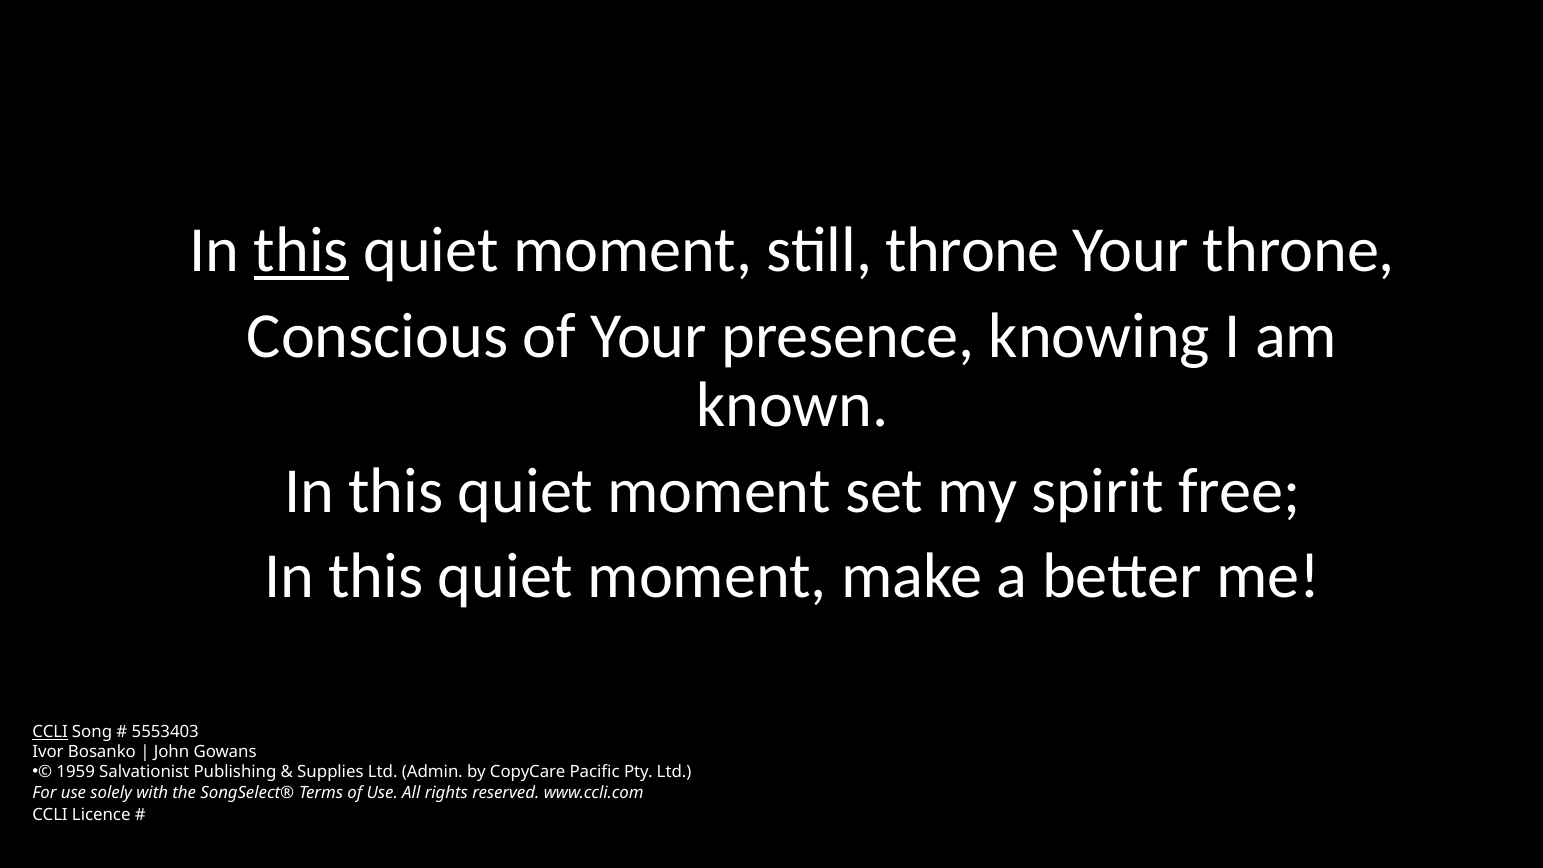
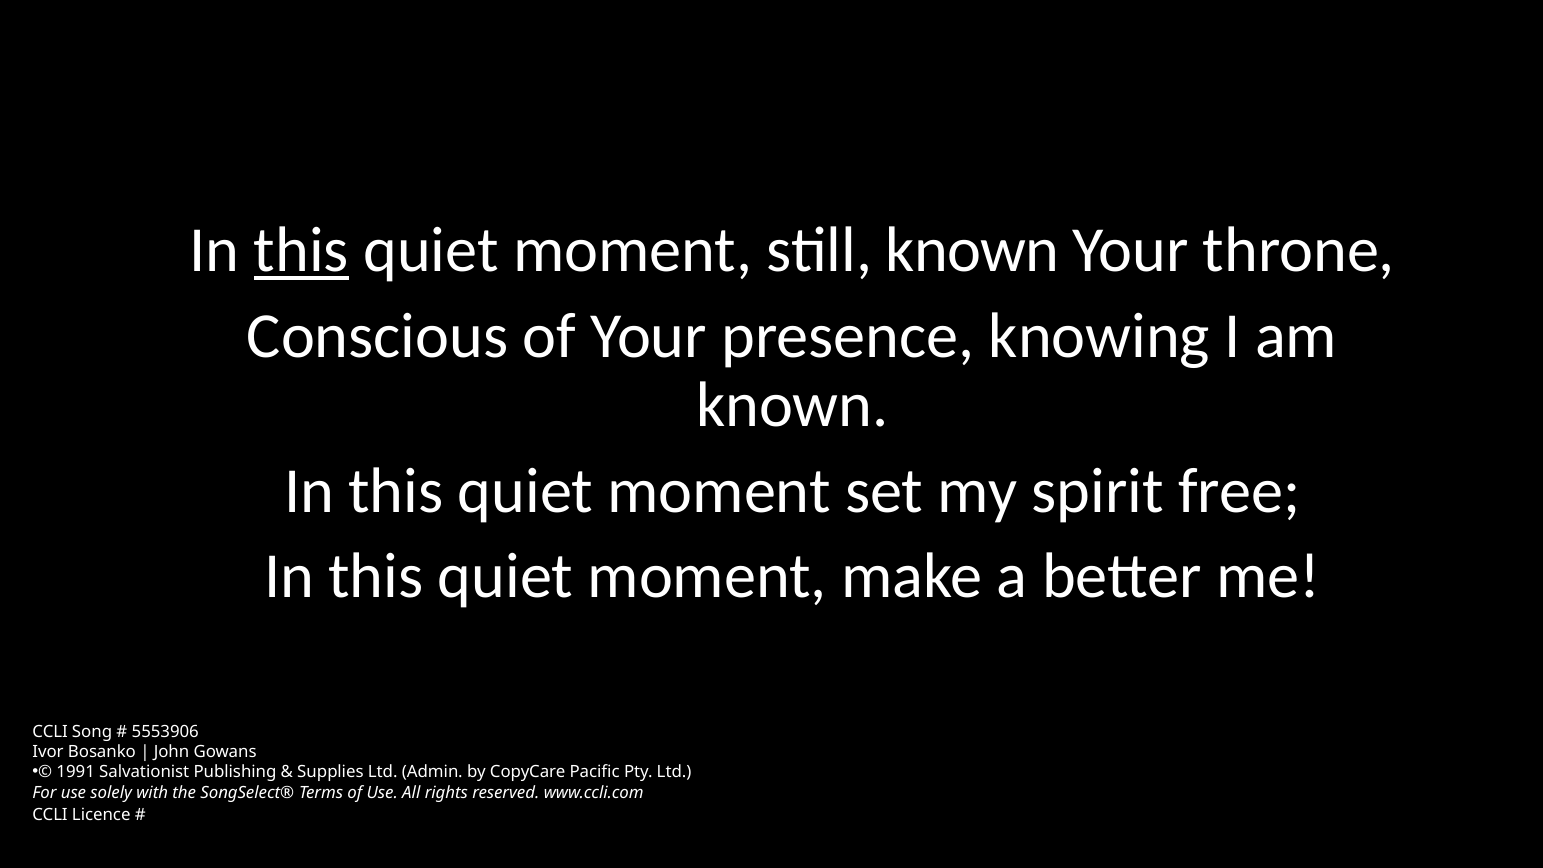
still throne: throne -> known
CCLI at (50, 732) underline: present -> none
5553403: 5553403 -> 5553906
1959: 1959 -> 1991
